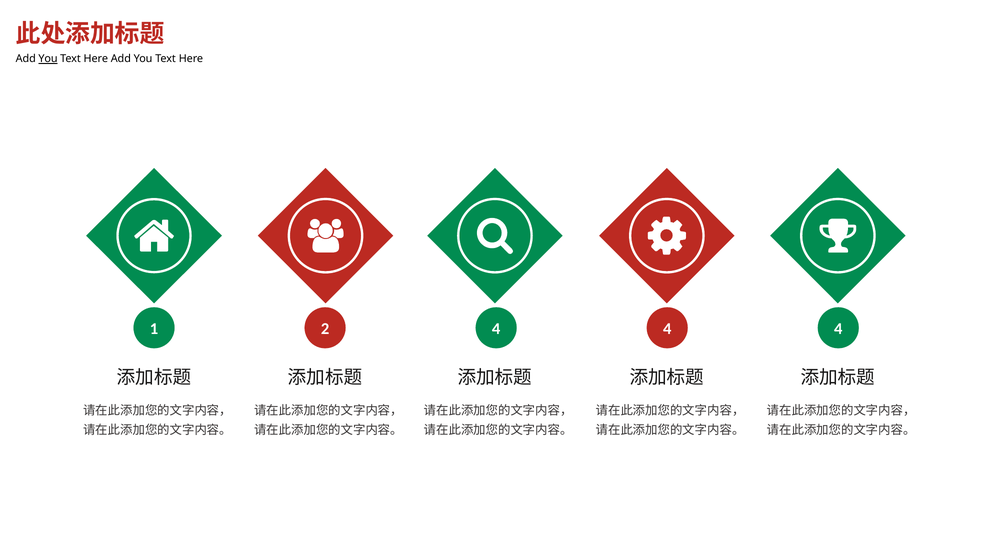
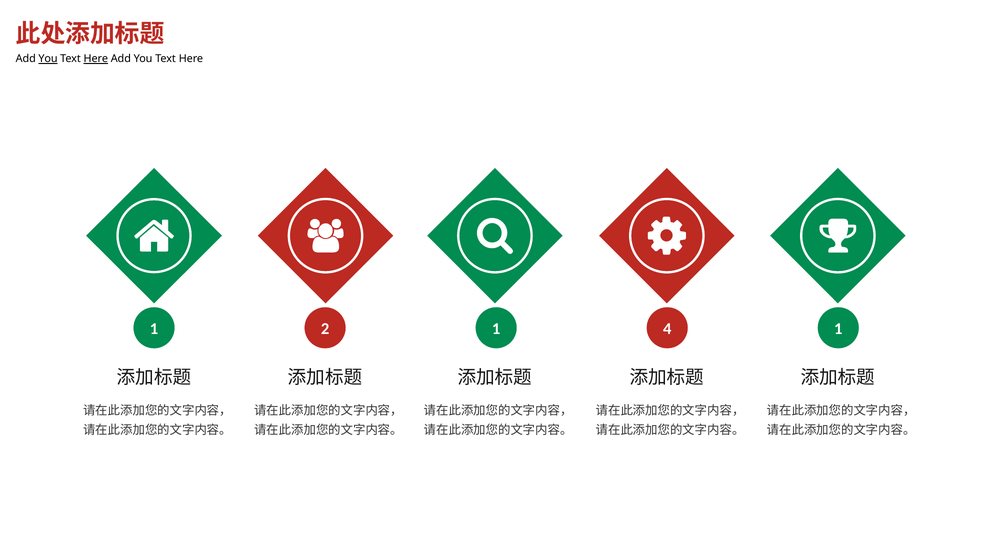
Here at (96, 59) underline: none -> present
2 4: 4 -> 1
4 at (838, 329): 4 -> 1
